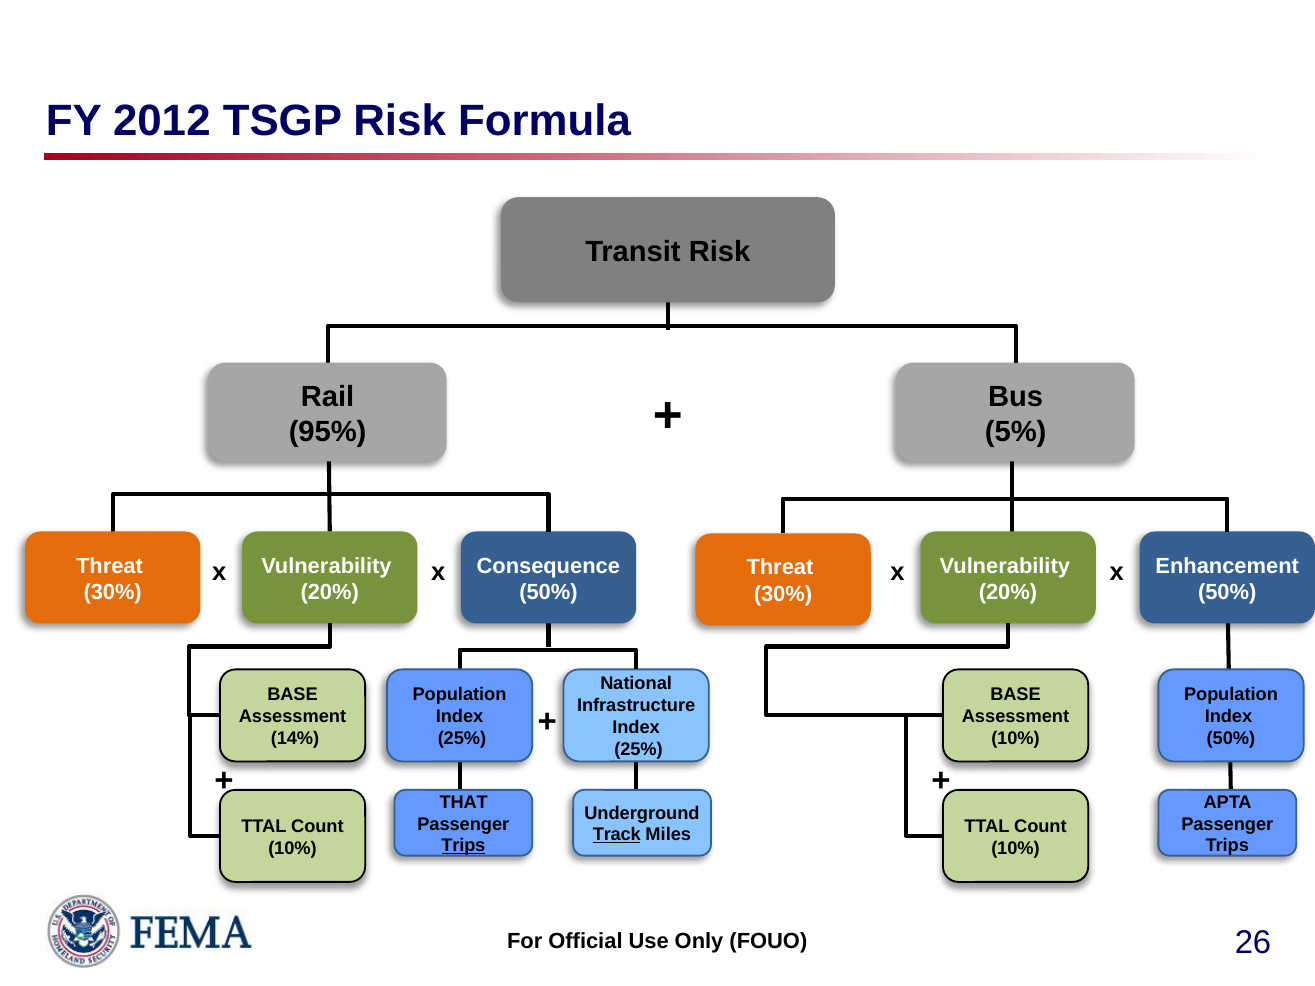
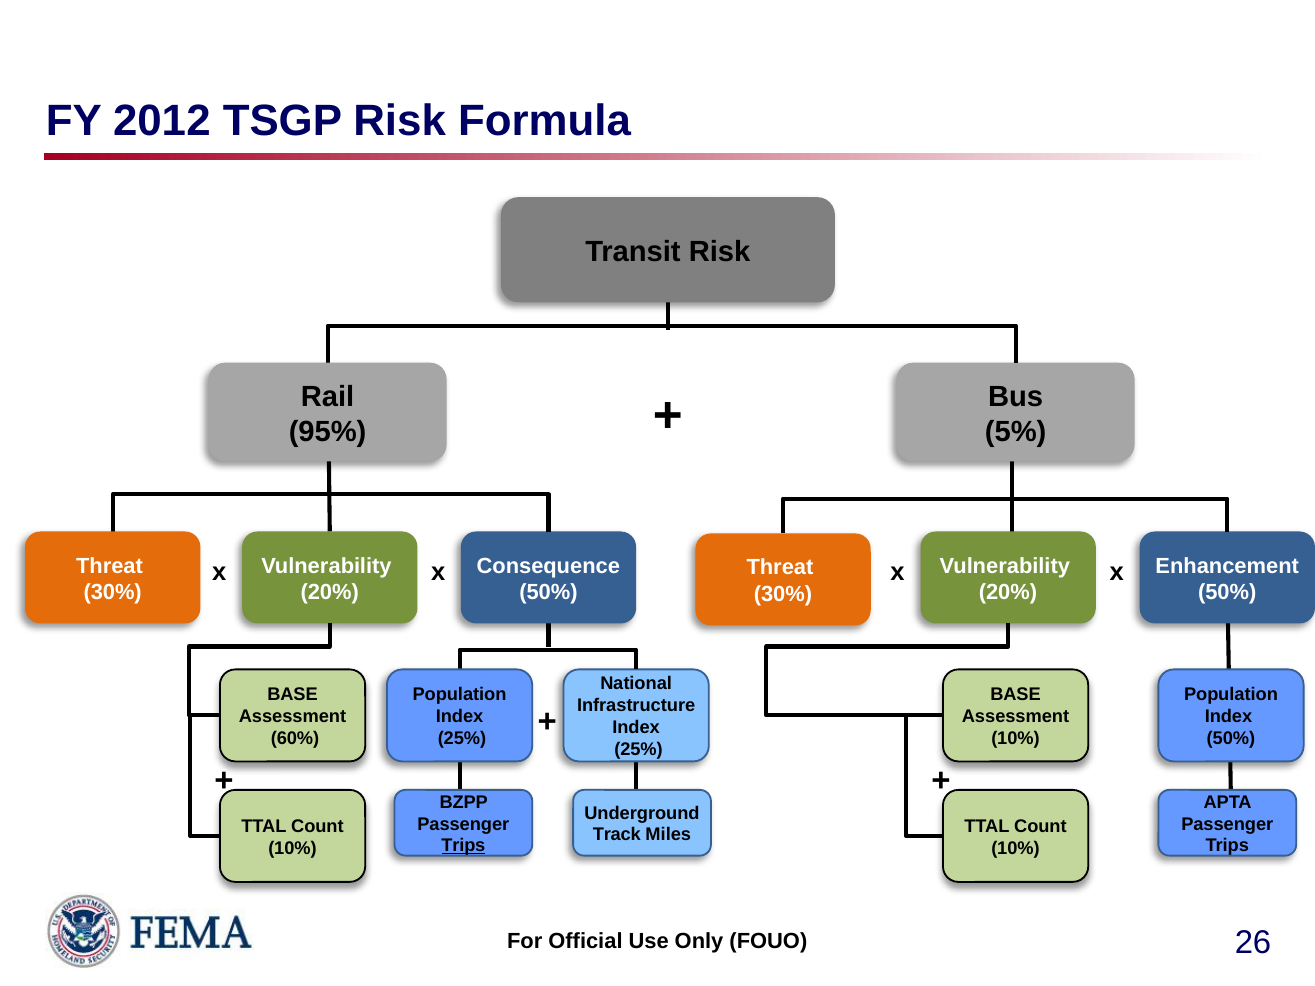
14%: 14% -> 60%
THAT: THAT -> BZPP
Track underline: present -> none
